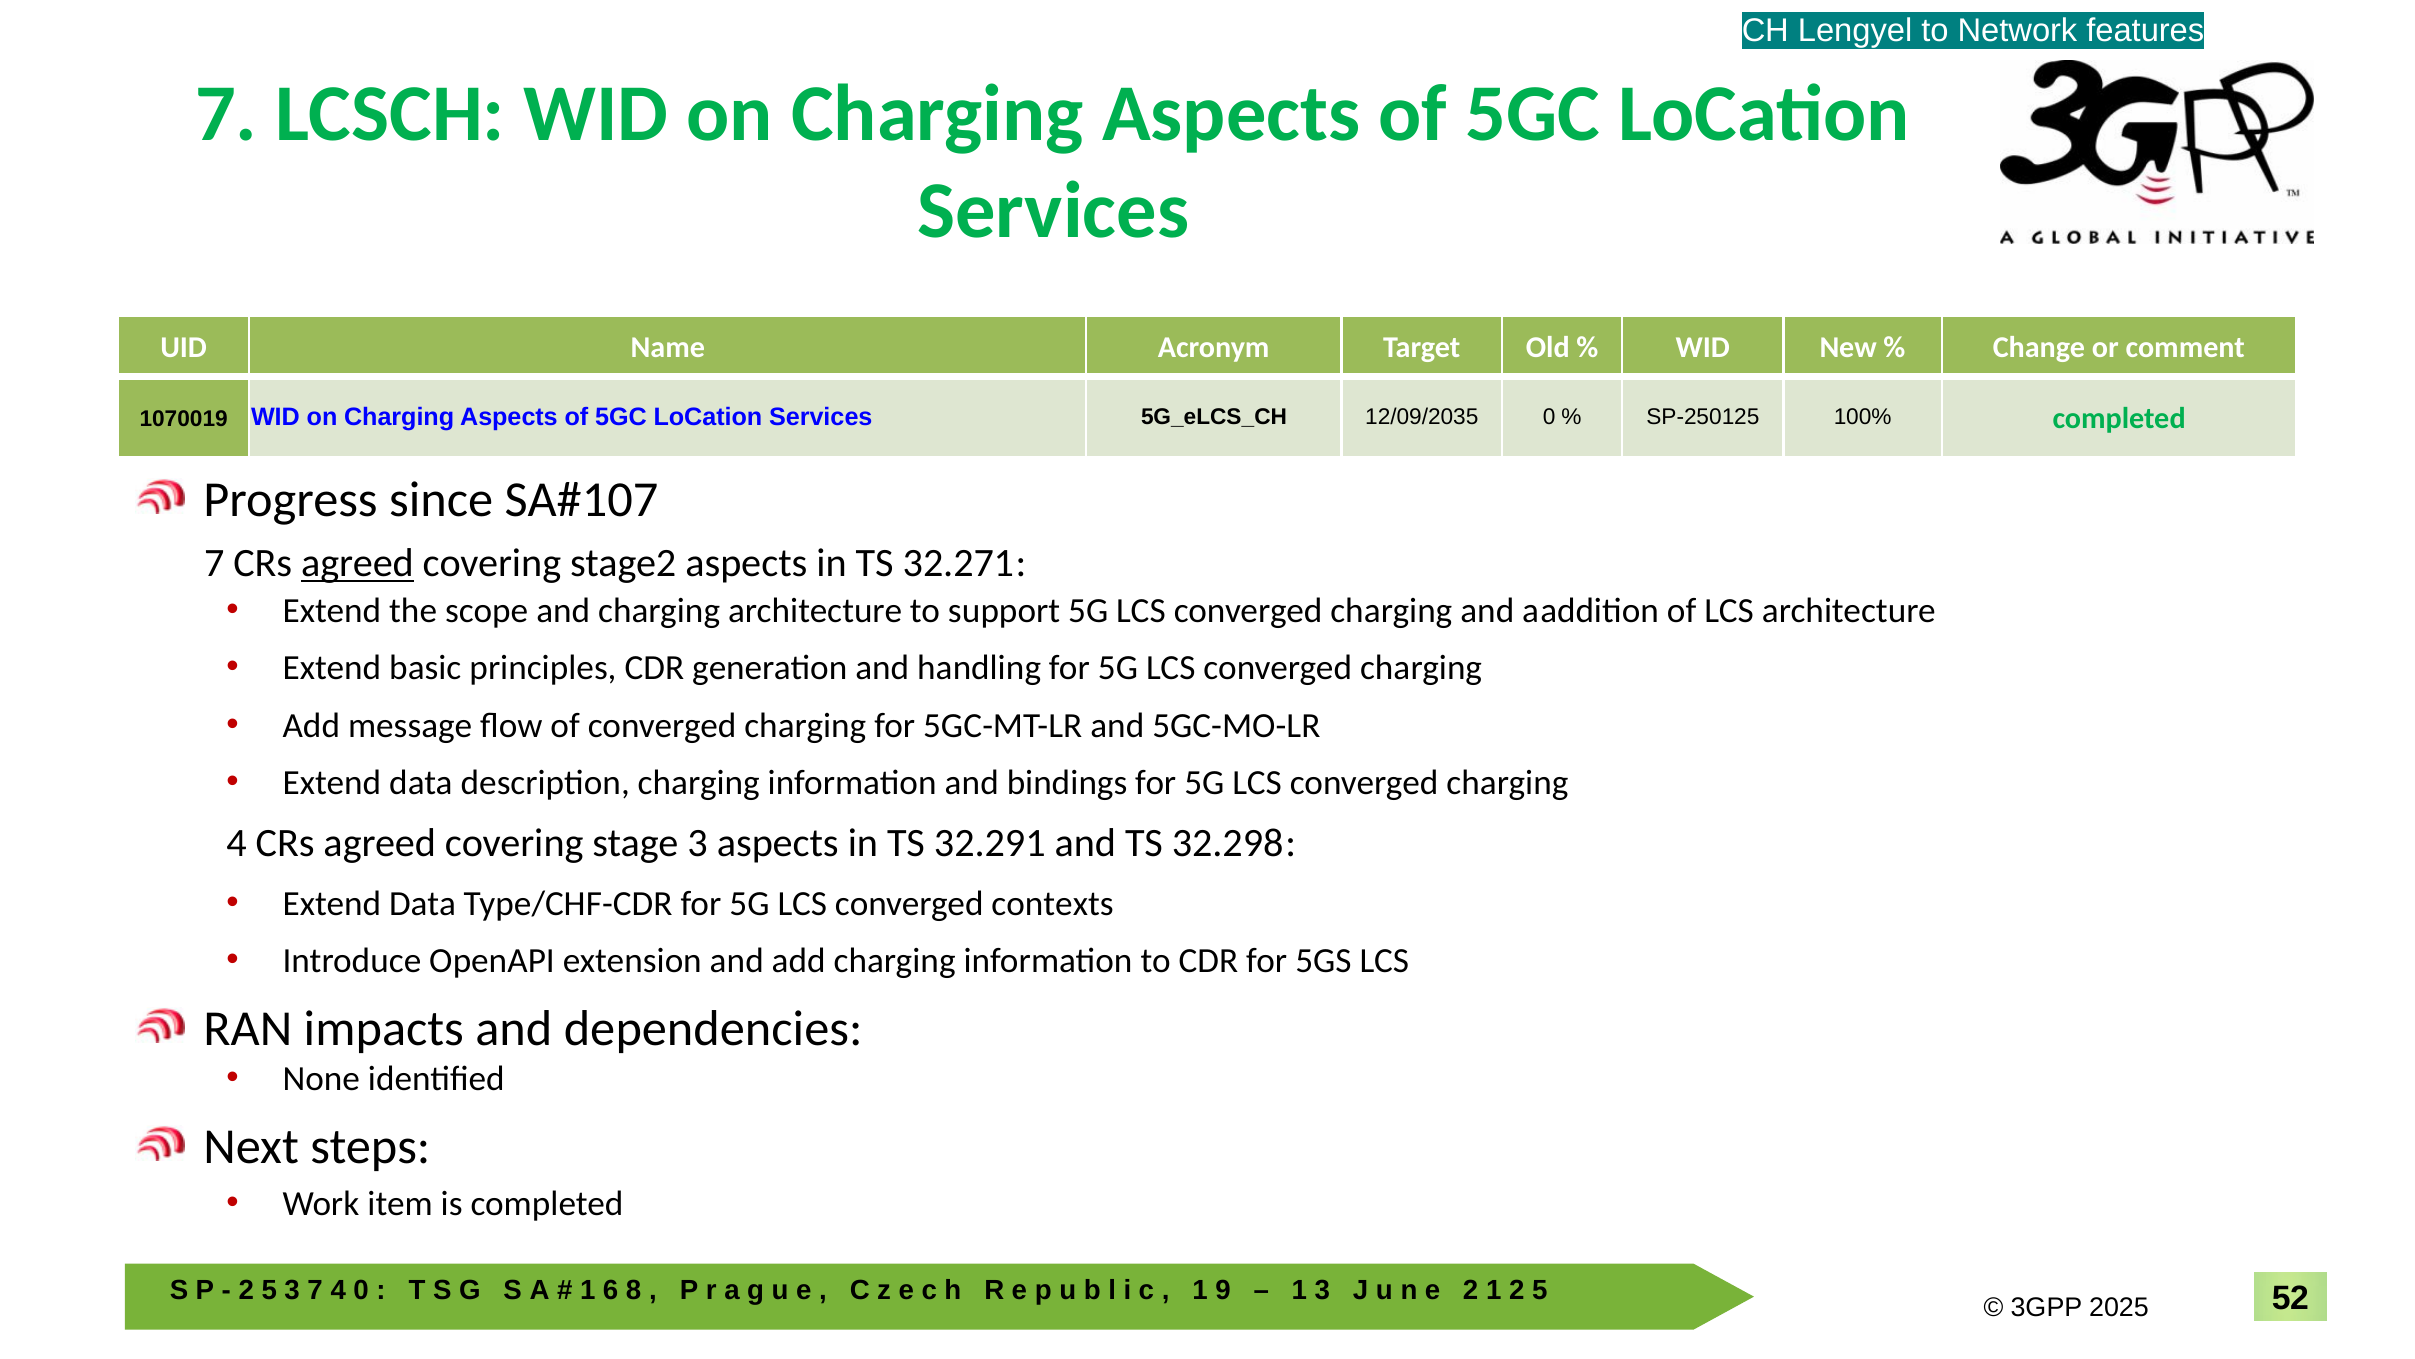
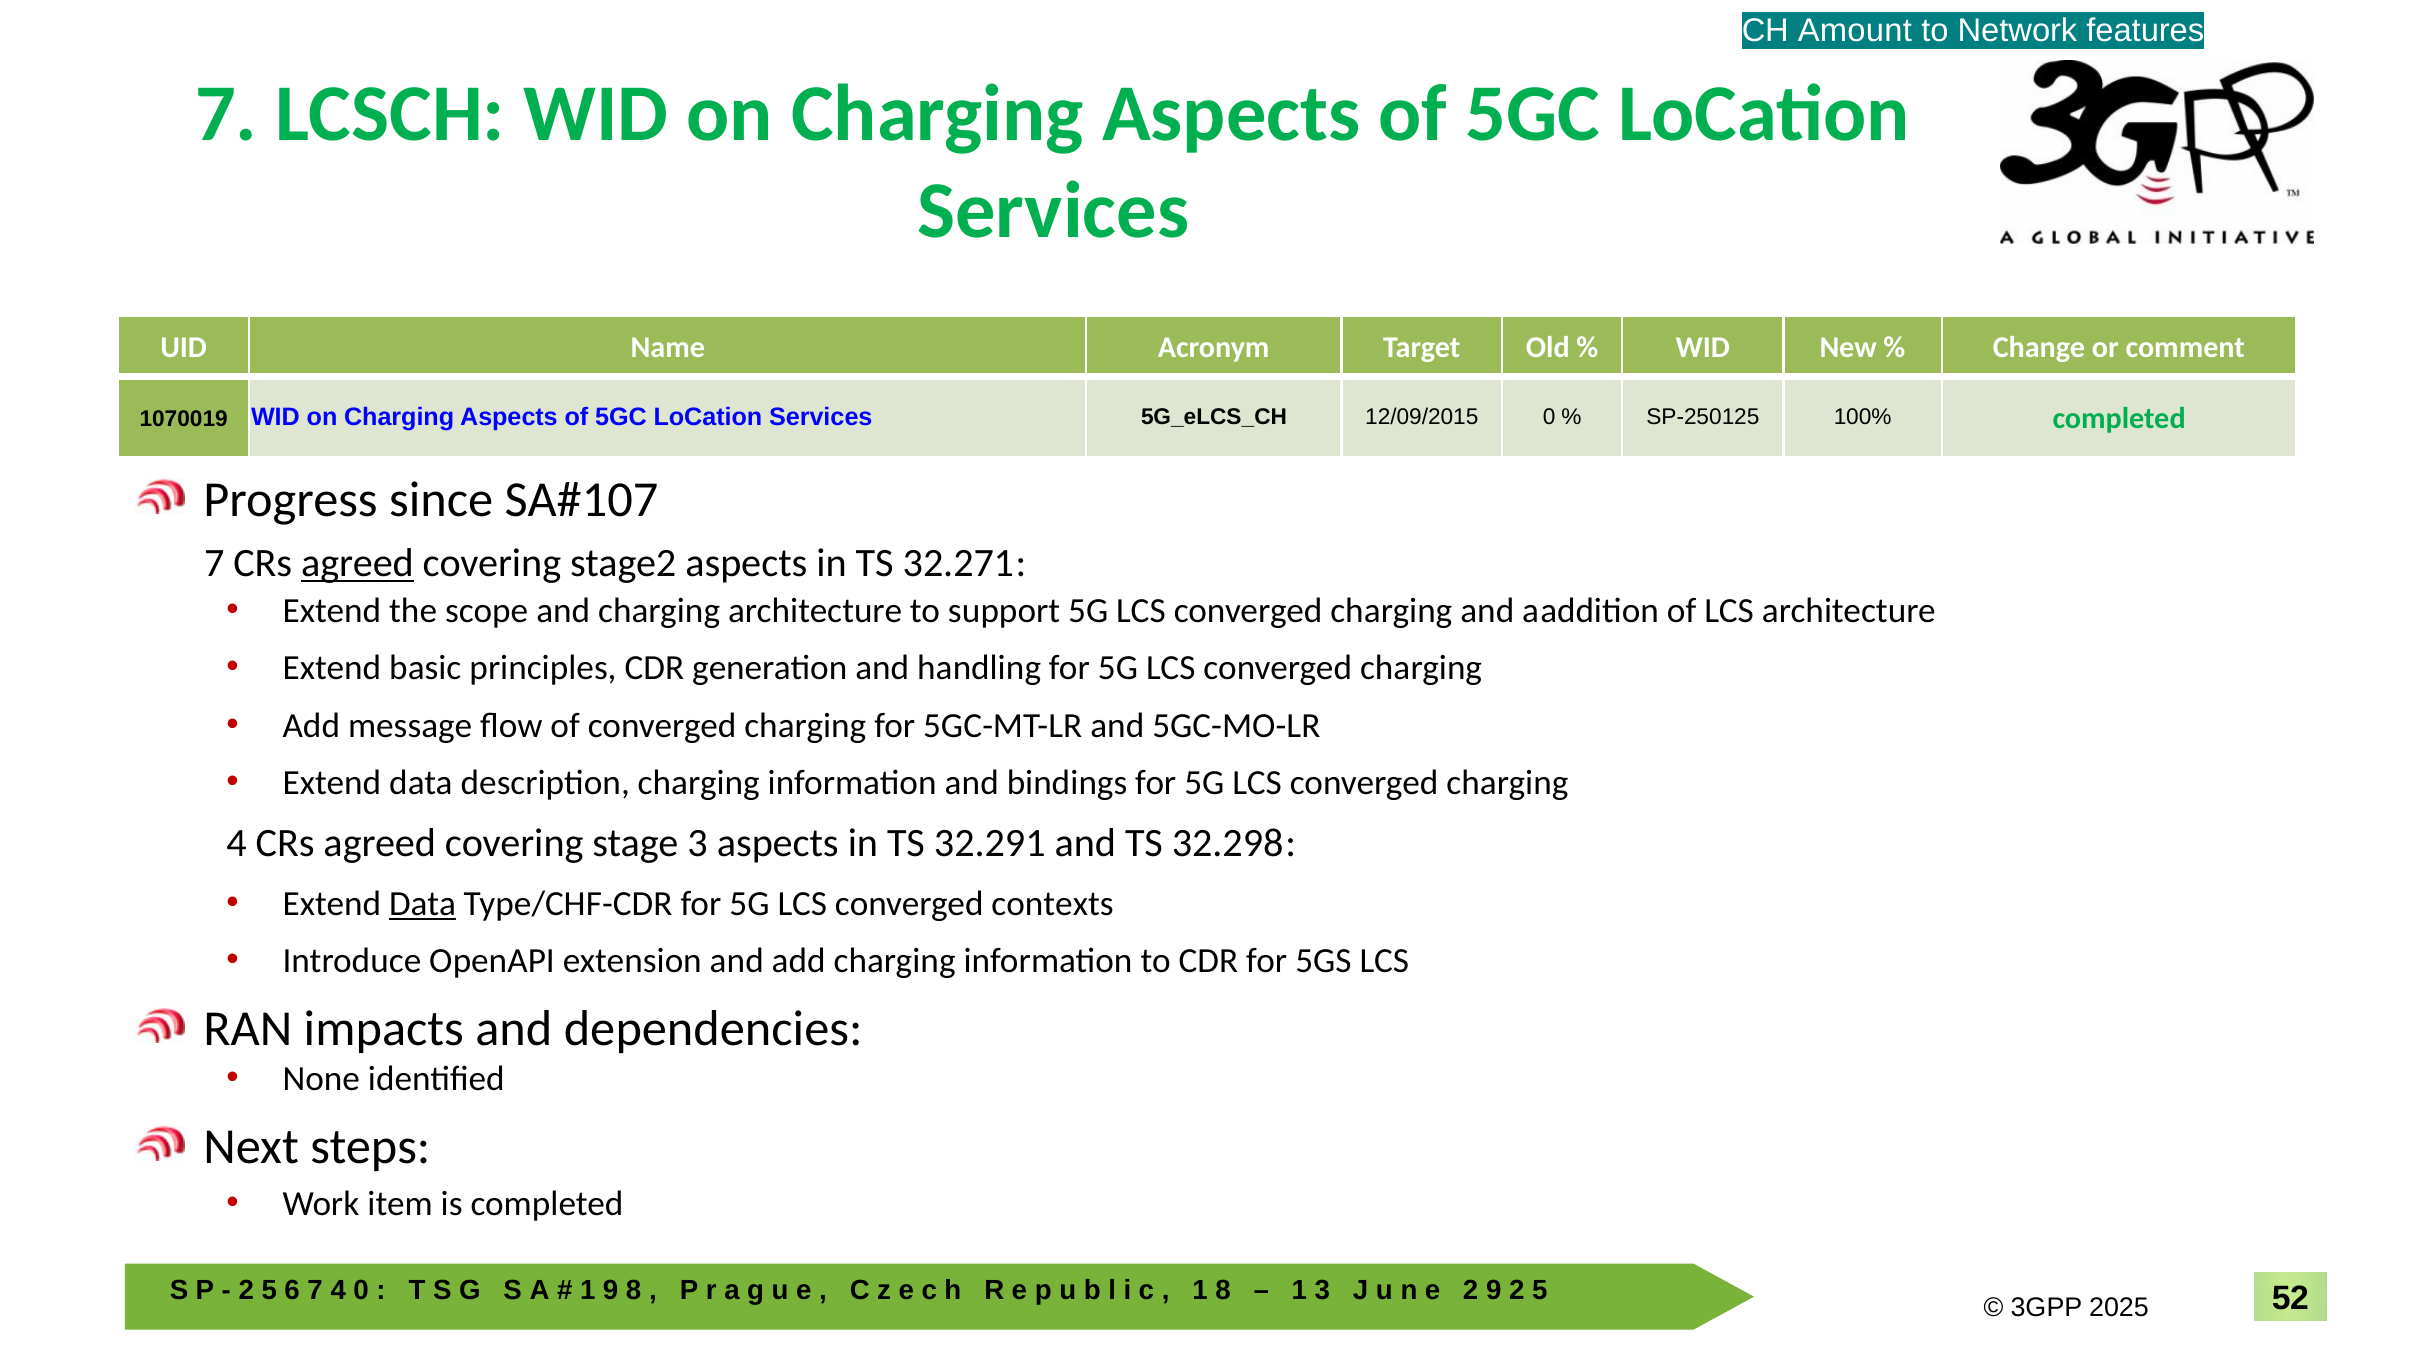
Lengyel: Lengyel -> Amount
12/09/2035: 12/09/2035 -> 12/09/2015
Data at (422, 903) underline: none -> present
3 at (292, 1290): 3 -> 6
6 at (611, 1290): 6 -> 9
9 at (1223, 1290): 9 -> 8
1 at (1494, 1290): 1 -> 9
